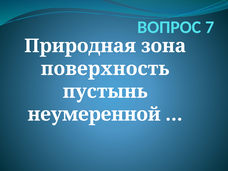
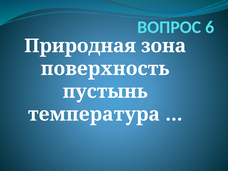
7: 7 -> 6
неумеренной: неумеренной -> температура
